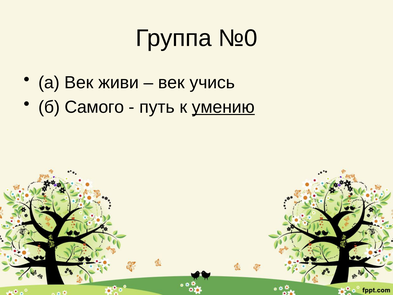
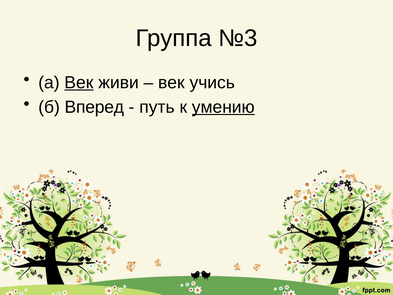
№0: №0 -> №3
Век at (79, 82) underline: none -> present
Самого: Самого -> Вперед
